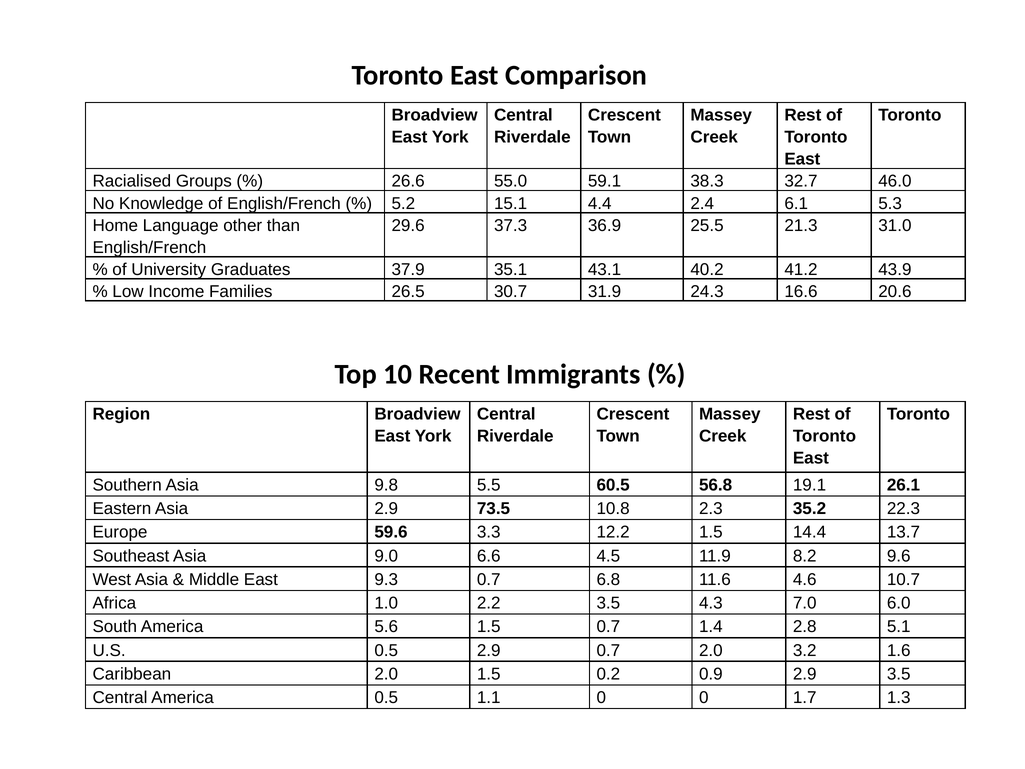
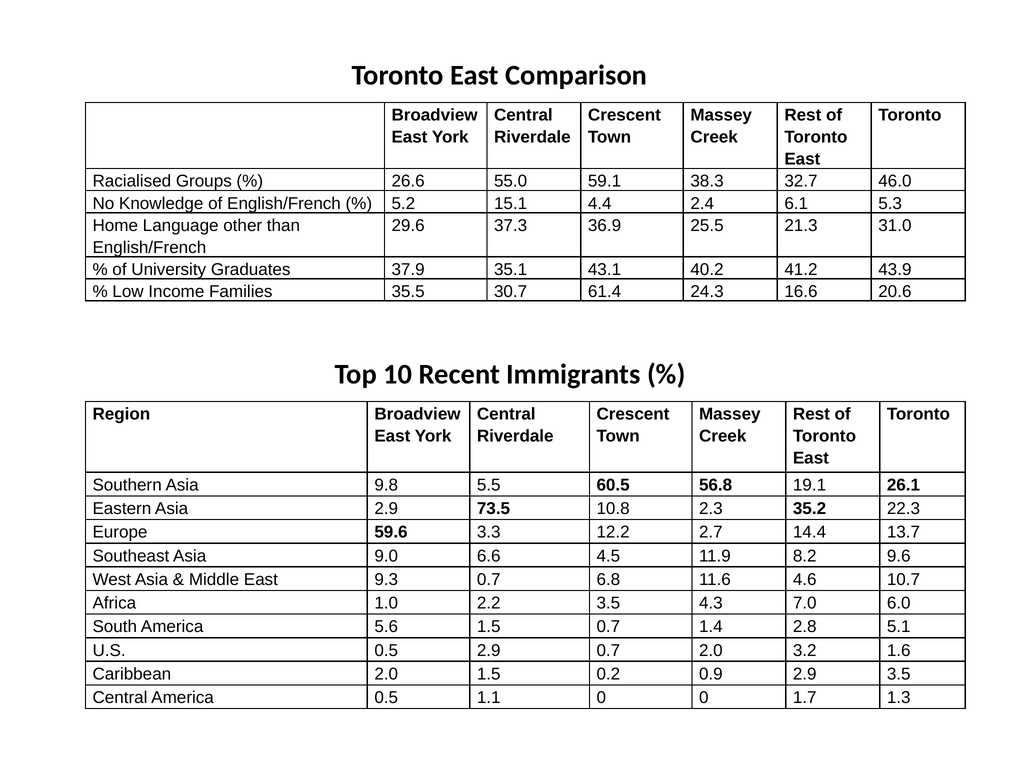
26.5: 26.5 -> 35.5
31.9: 31.9 -> 61.4
12.2 1.5: 1.5 -> 2.7
